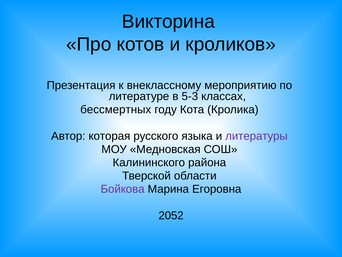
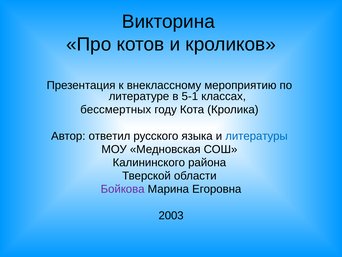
5-3: 5-3 -> 5-1
которая: которая -> ответил
литературы colour: purple -> blue
2052: 2052 -> 2003
